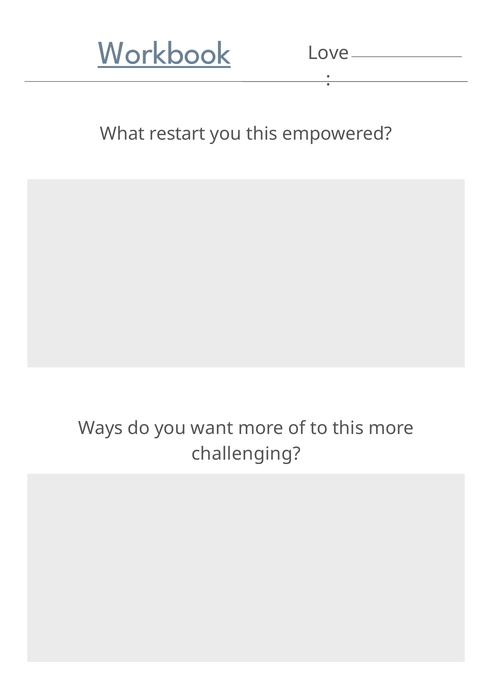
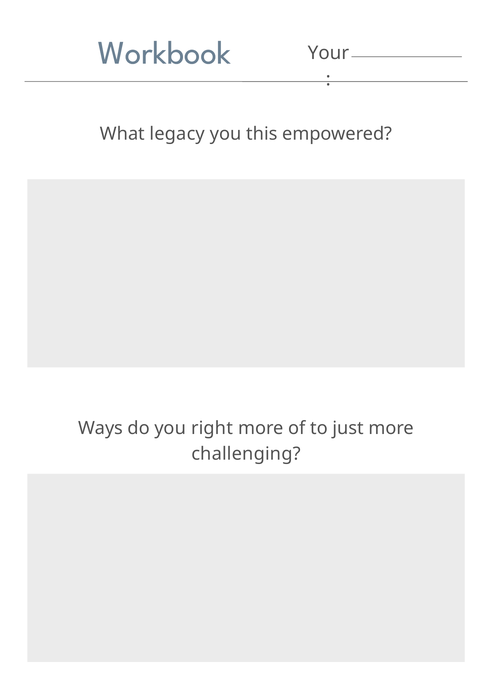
Workbook underline: present -> none
Love: Love -> Your
restart: restart -> legacy
want: want -> right
to this: this -> just
